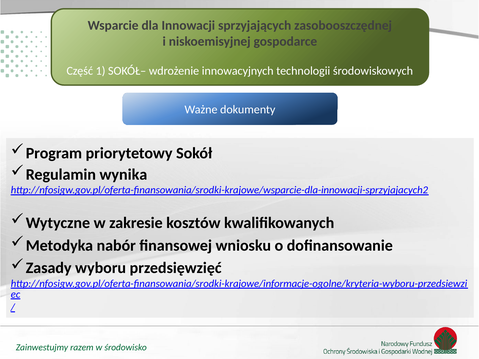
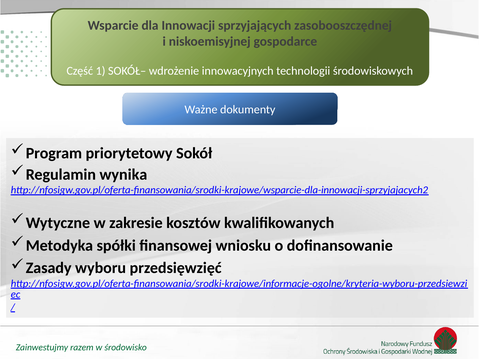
nabór: nabór -> spółki
